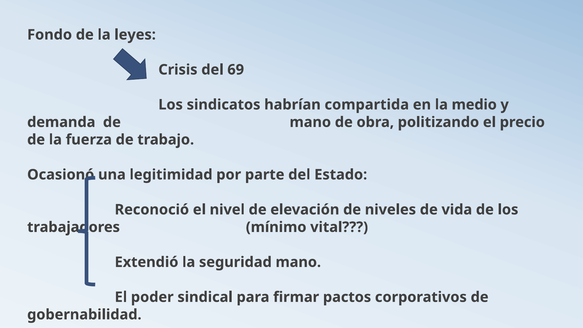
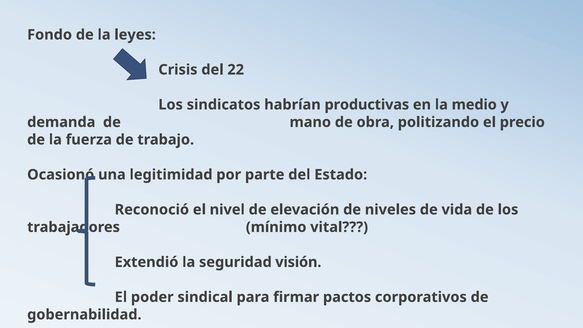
69: 69 -> 22
compartida: compartida -> productivas
seguridad mano: mano -> visión
